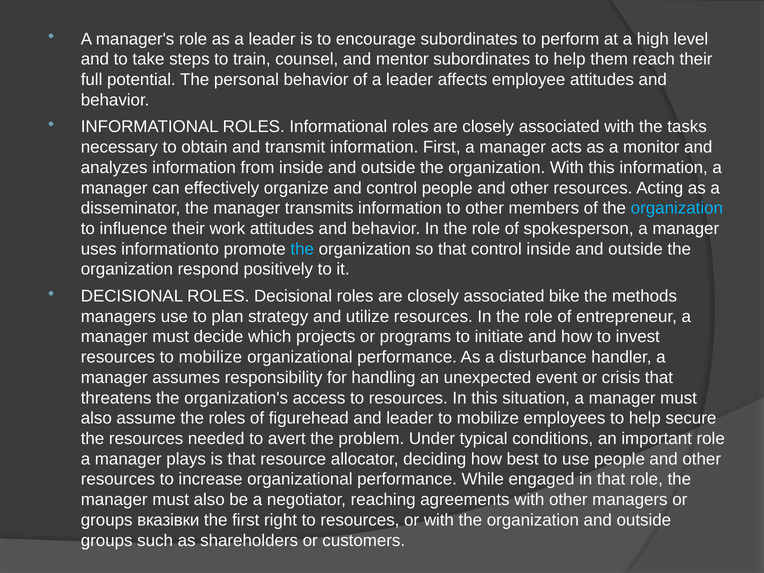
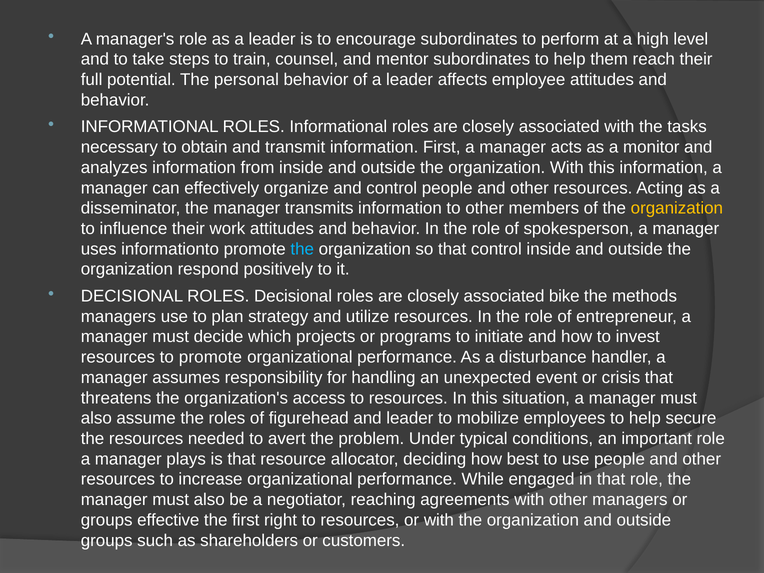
organization at (677, 208) colour: light blue -> yellow
resources to mobilize: mobilize -> promote
вказівки: вказівки -> effective
